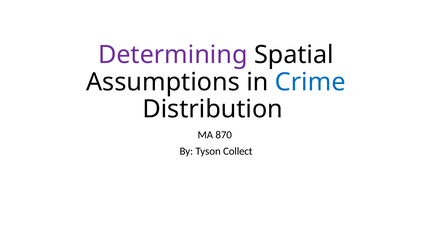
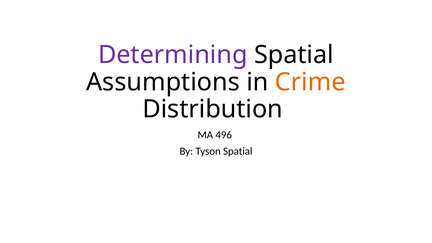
Crime colour: blue -> orange
870: 870 -> 496
Tyson Collect: Collect -> Spatial
